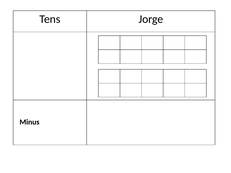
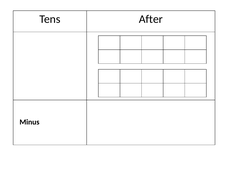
Jorge: Jorge -> After
